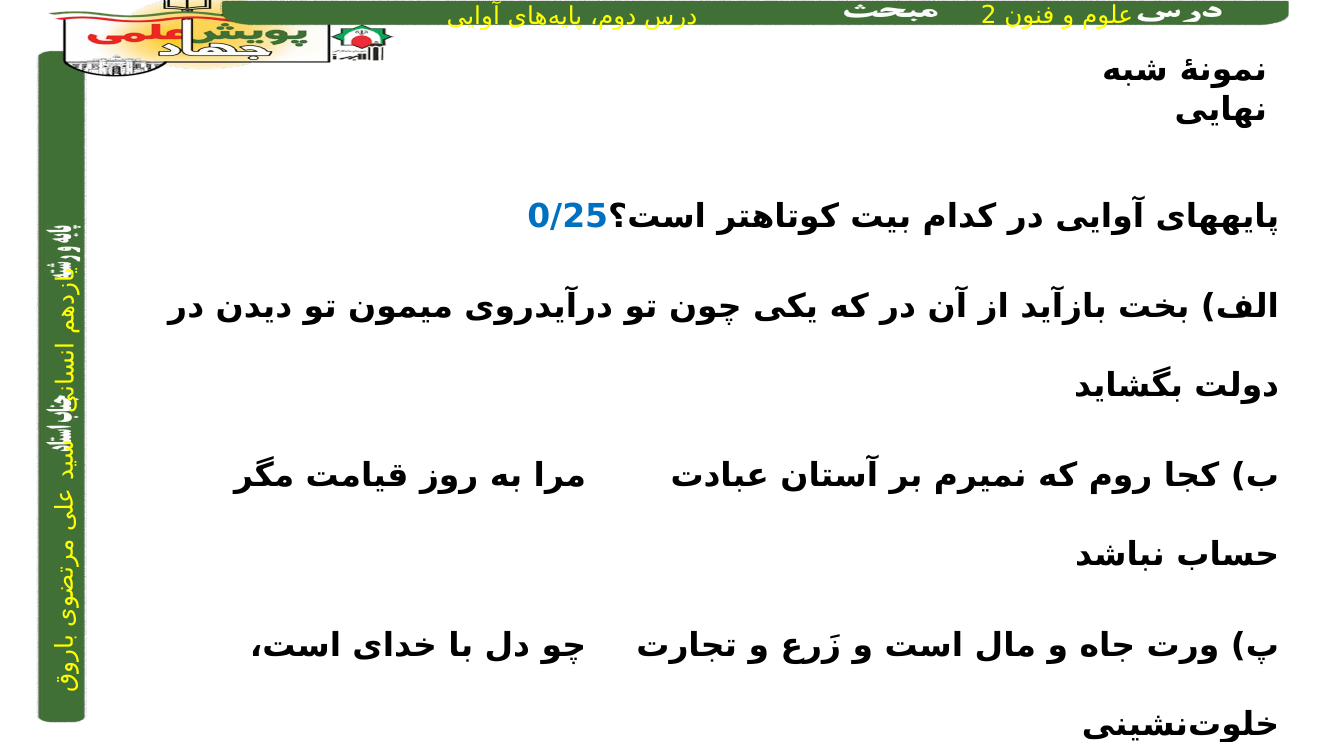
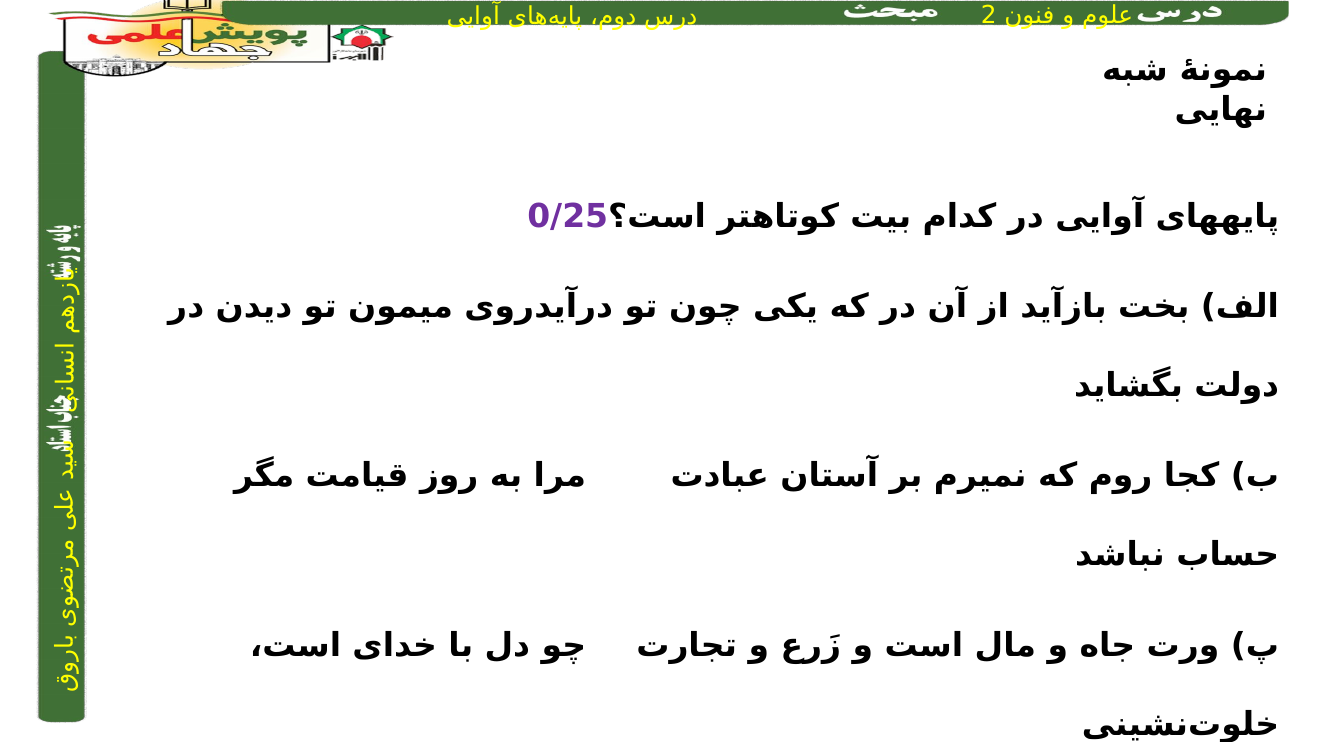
0/25 colour: blue -> purple
